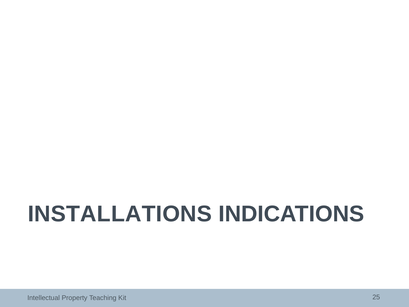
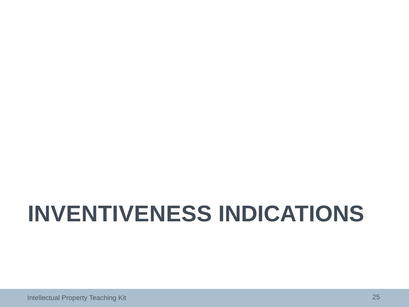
INSTALLATIONS: INSTALLATIONS -> INVENTIVENESS
